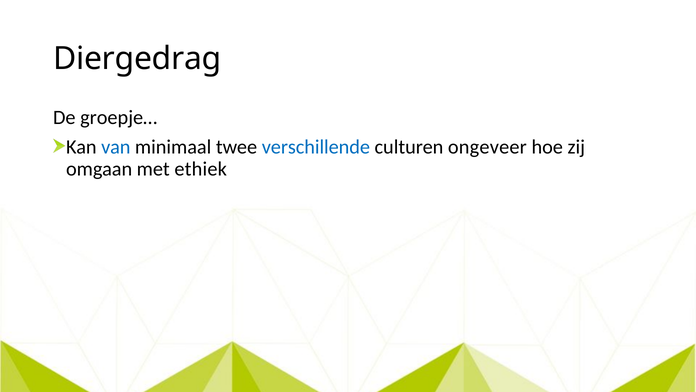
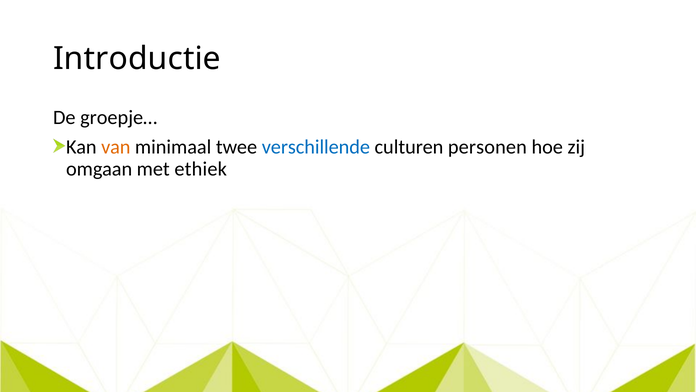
Diergedrag: Diergedrag -> Introductie
van colour: blue -> orange
ongeveer: ongeveer -> personen
